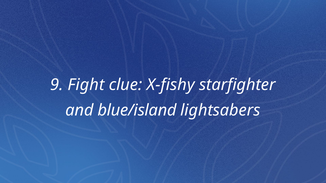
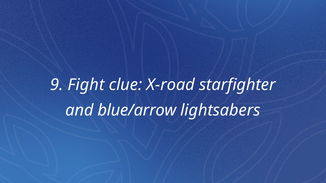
X-fishy: X-fishy -> X-road
blue/island: blue/island -> blue/arrow
